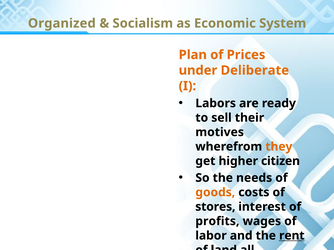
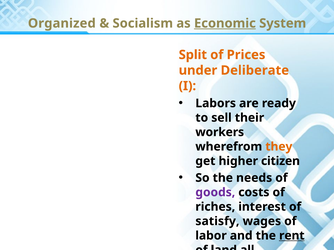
Economic underline: none -> present
Plan: Plan -> Split
motives: motives -> workers
goods colour: orange -> purple
stores: stores -> riches
profits: profits -> satisfy
